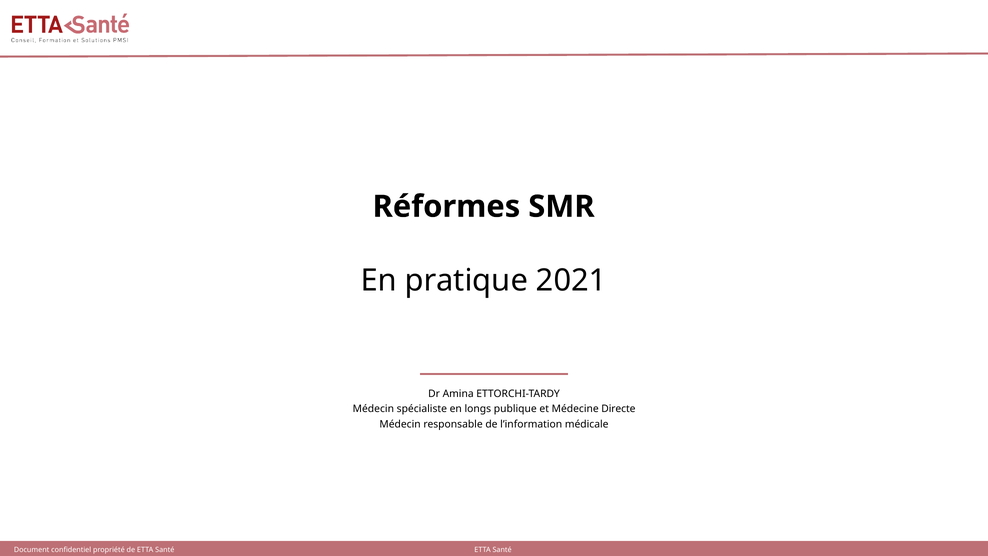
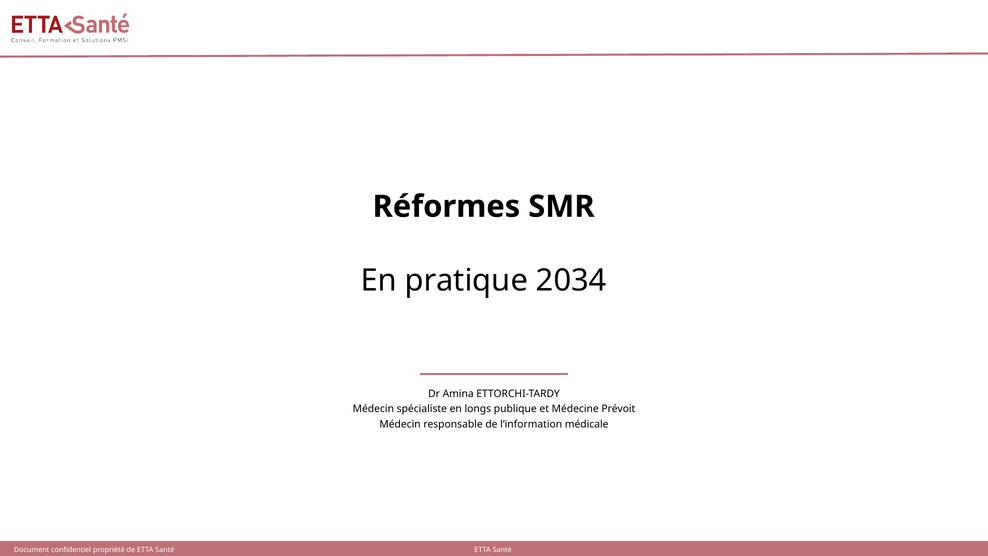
2021: 2021 -> 2034
Directe: Directe -> Prévoit
